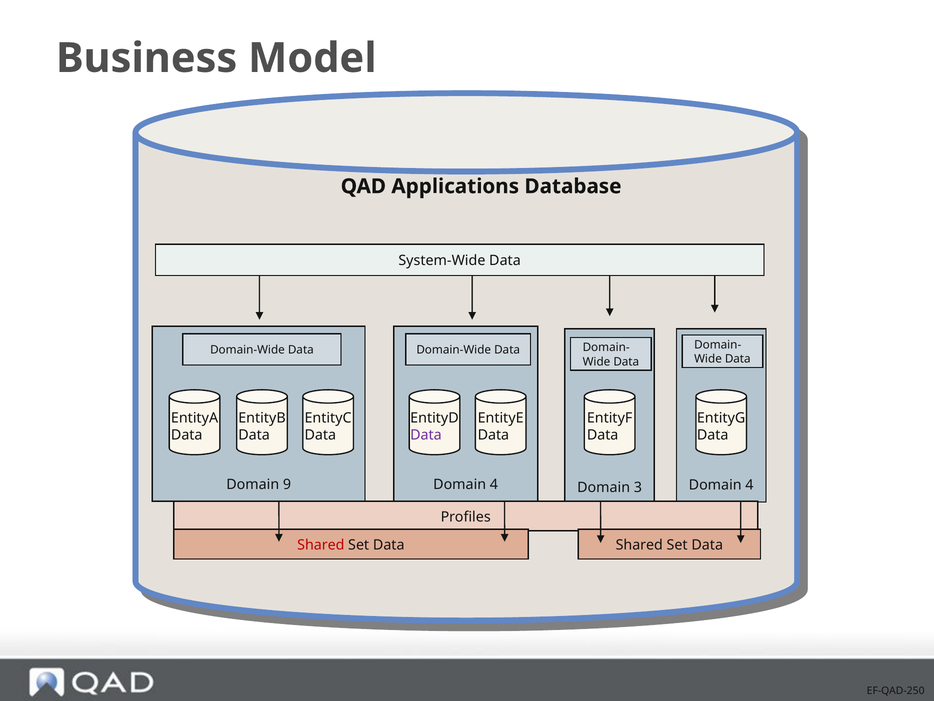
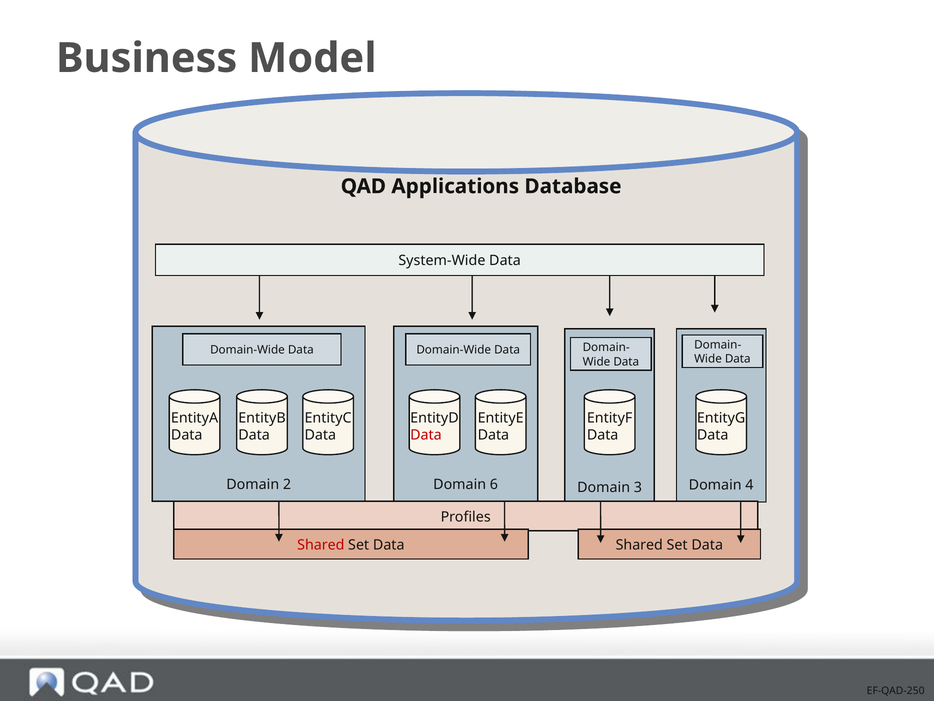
Data at (426, 435) colour: purple -> red
9: 9 -> 2
4 at (494, 484): 4 -> 6
